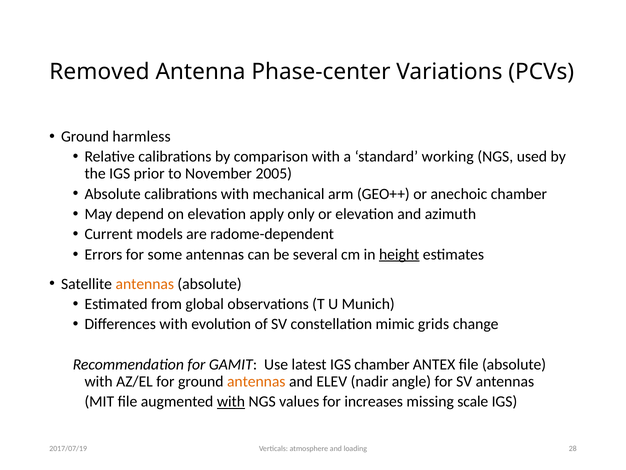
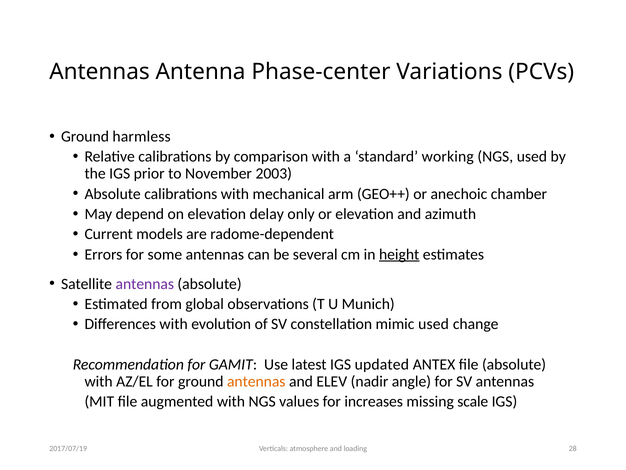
Removed at (99, 72): Removed -> Antennas
2005: 2005 -> 2003
apply: apply -> delay
antennas at (145, 284) colour: orange -> purple
mimic grids: grids -> used
IGS chamber: chamber -> updated
with at (231, 401) underline: present -> none
